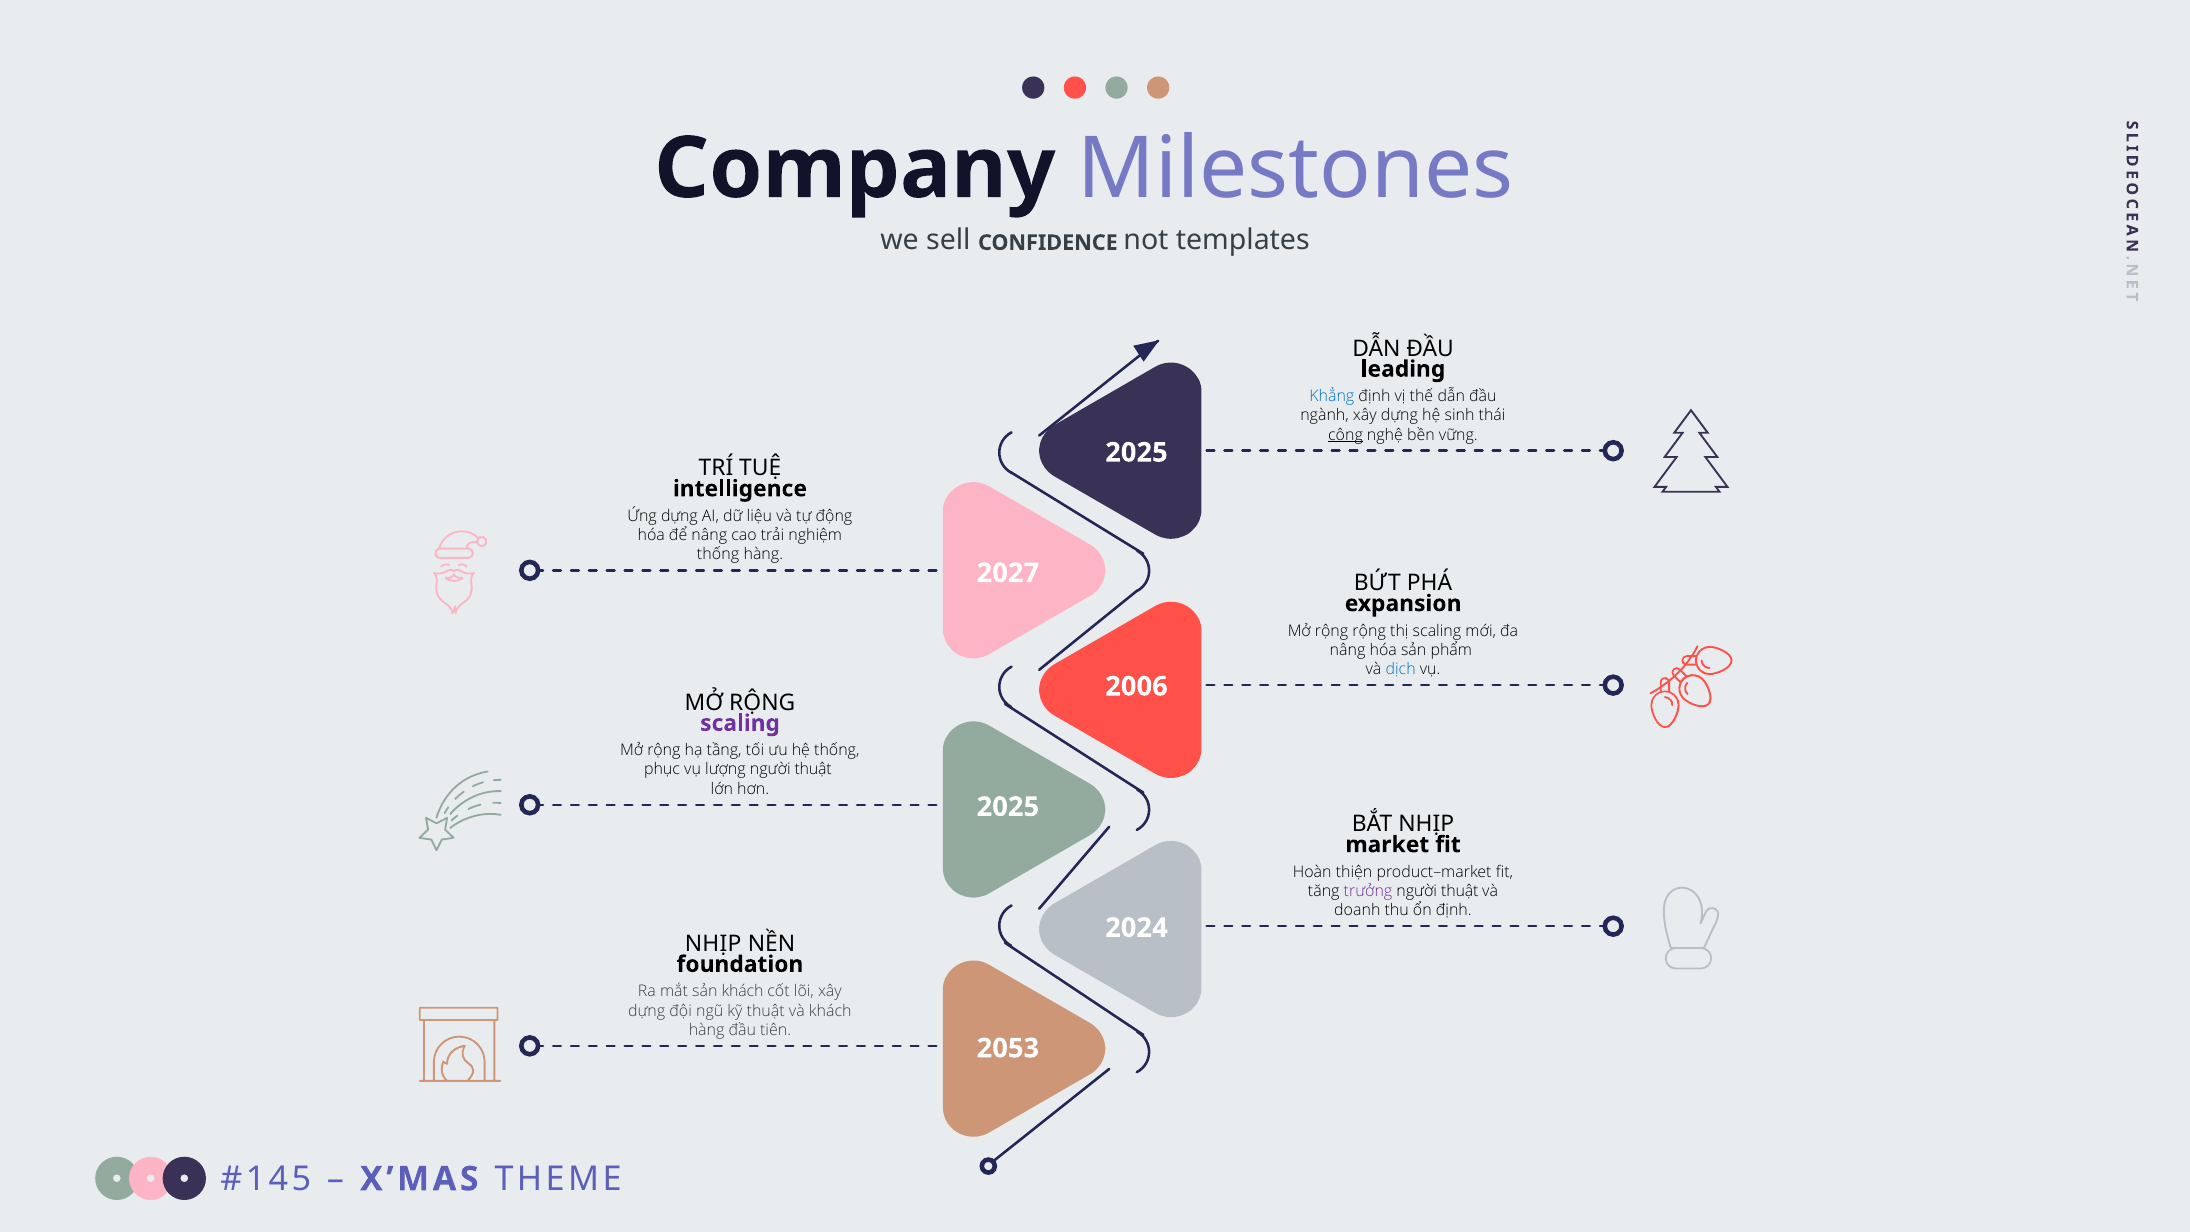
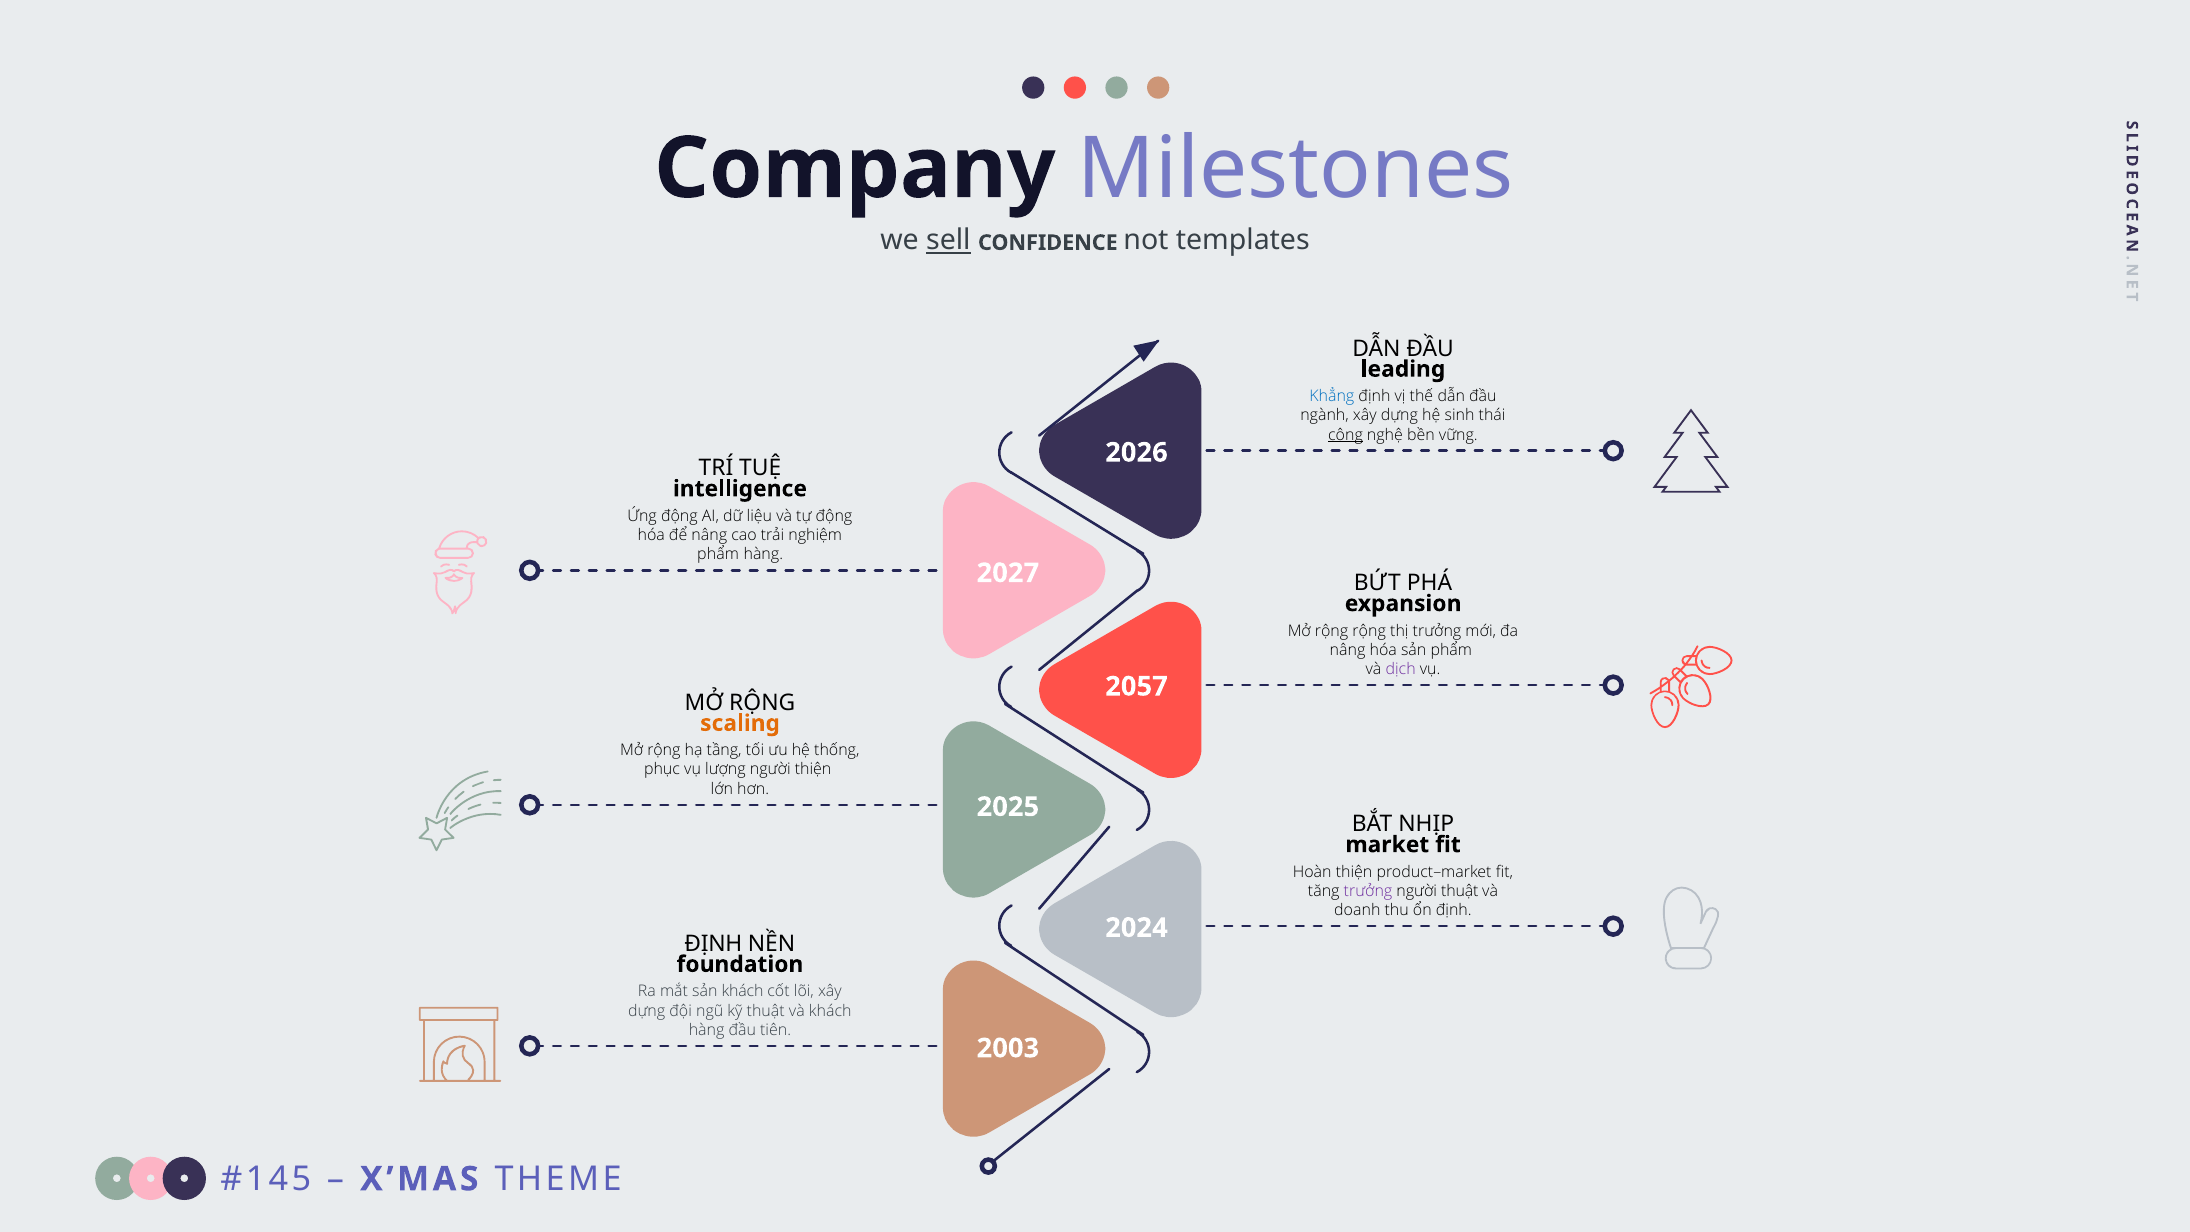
sell underline: none -> present
2025 at (1136, 453): 2025 -> 2026
Ứng dựng: dựng -> động
thống at (718, 554): thống -> phẩm
thị scaling: scaling -> trưởng
dịch colour: blue -> purple
2006: 2006 -> 2057
scaling at (740, 723) colour: purple -> orange
lượng người thuật: thuật -> thiện
NHỊP at (713, 944): NHỊP -> ĐỊNH
2053: 2053 -> 2003
